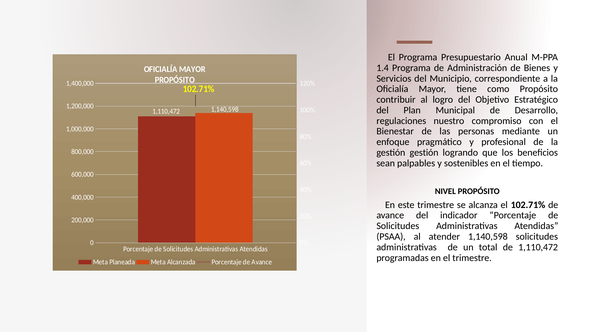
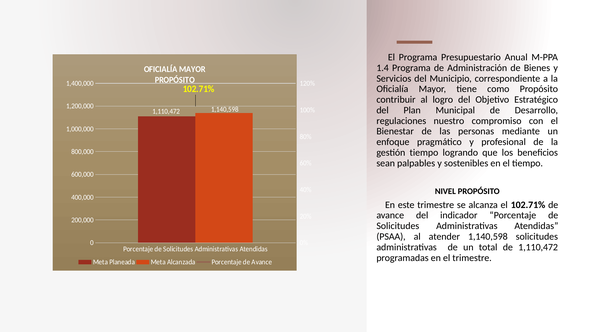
gestión gestión: gestión -> tiempo
